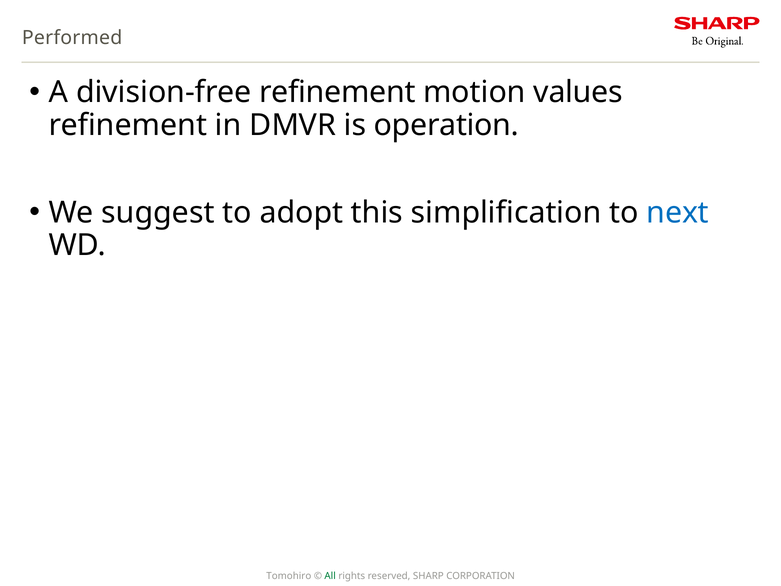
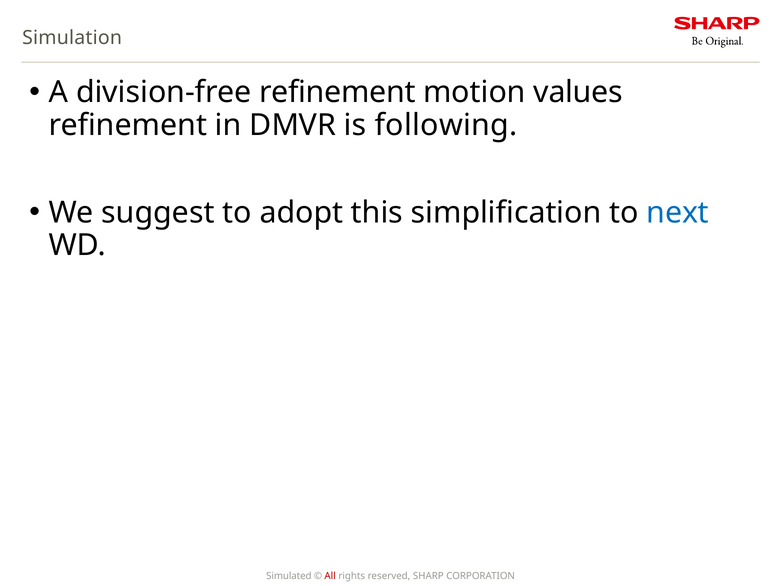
Performed: Performed -> Simulation
operation: operation -> following
Tomohiro: Tomohiro -> Simulated
All colour: green -> red
